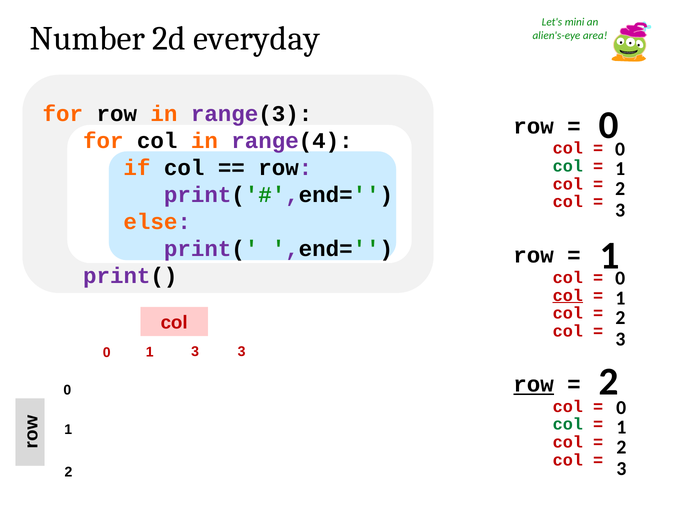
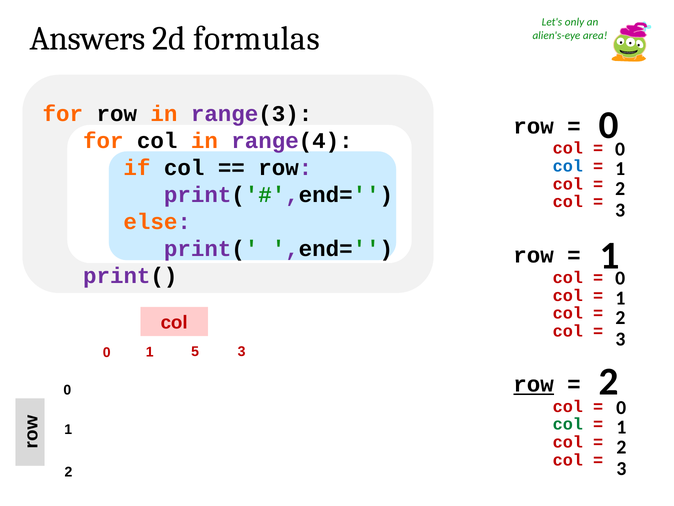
mini: mini -> only
Number: Number -> Answers
everyday: everyday -> formulas
col at (568, 166) colour: green -> blue
col at (568, 295) underline: present -> none
1 3: 3 -> 5
